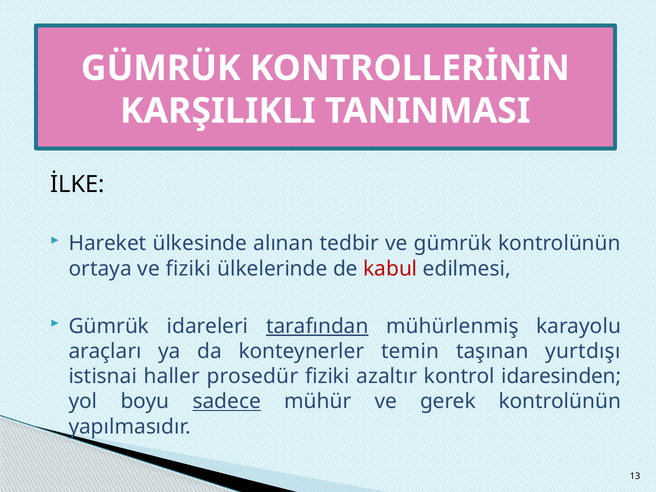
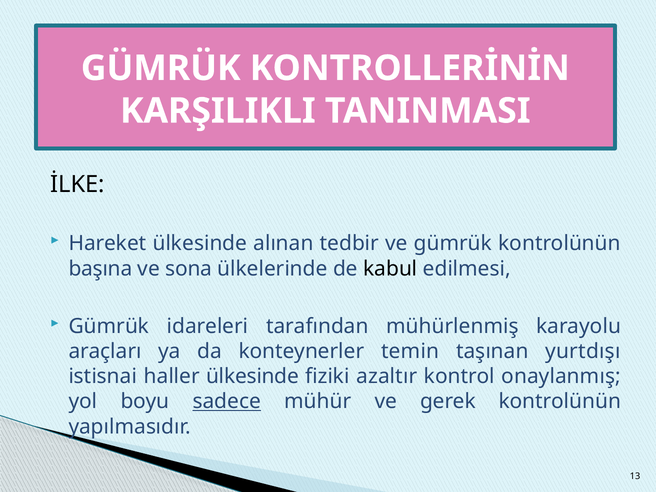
ortaya: ortaya -> başına
ve fiziki: fiziki -> sona
kabul colour: red -> black
tarafından underline: present -> none
haller prosedür: prosedür -> ülkesinde
idaresinden: idaresinden -> onaylanmış
